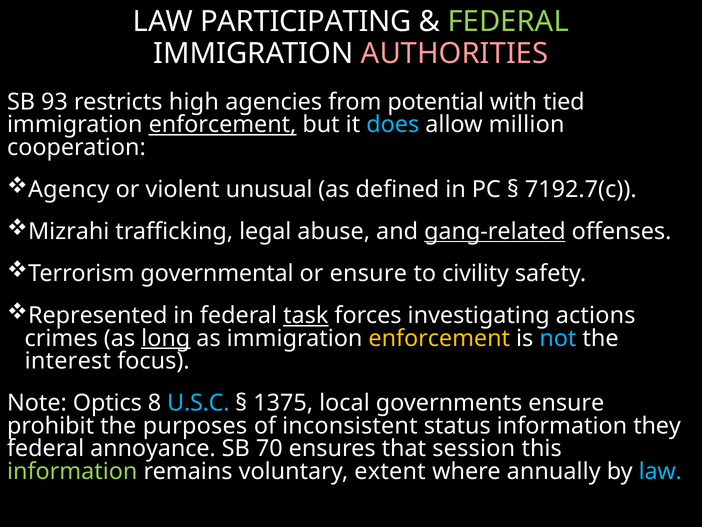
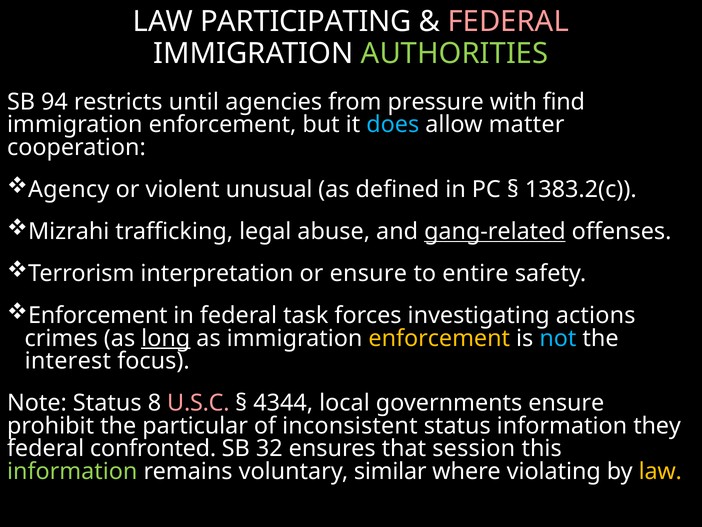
FEDERAL at (508, 22) colour: light green -> pink
AUTHORITIES colour: pink -> light green
93: 93 -> 94
high: high -> until
potential: potential -> pressure
tied: tied -> find
enforcement at (222, 124) underline: present -> none
million: million -> matter
7192.7(c: 7192.7(c -> 1383.2(c
governmental: governmental -> interpretation
civility: civility -> entire
Represented at (98, 315): Represented -> Enforcement
task underline: present -> none
Note Optics: Optics -> Status
U.S.C colour: light blue -> pink
1375: 1375 -> 4344
purposes: purposes -> particular
annoyance: annoyance -> confronted
70: 70 -> 32
extent: extent -> similar
annually: annually -> violating
law at (660, 471) colour: light blue -> yellow
